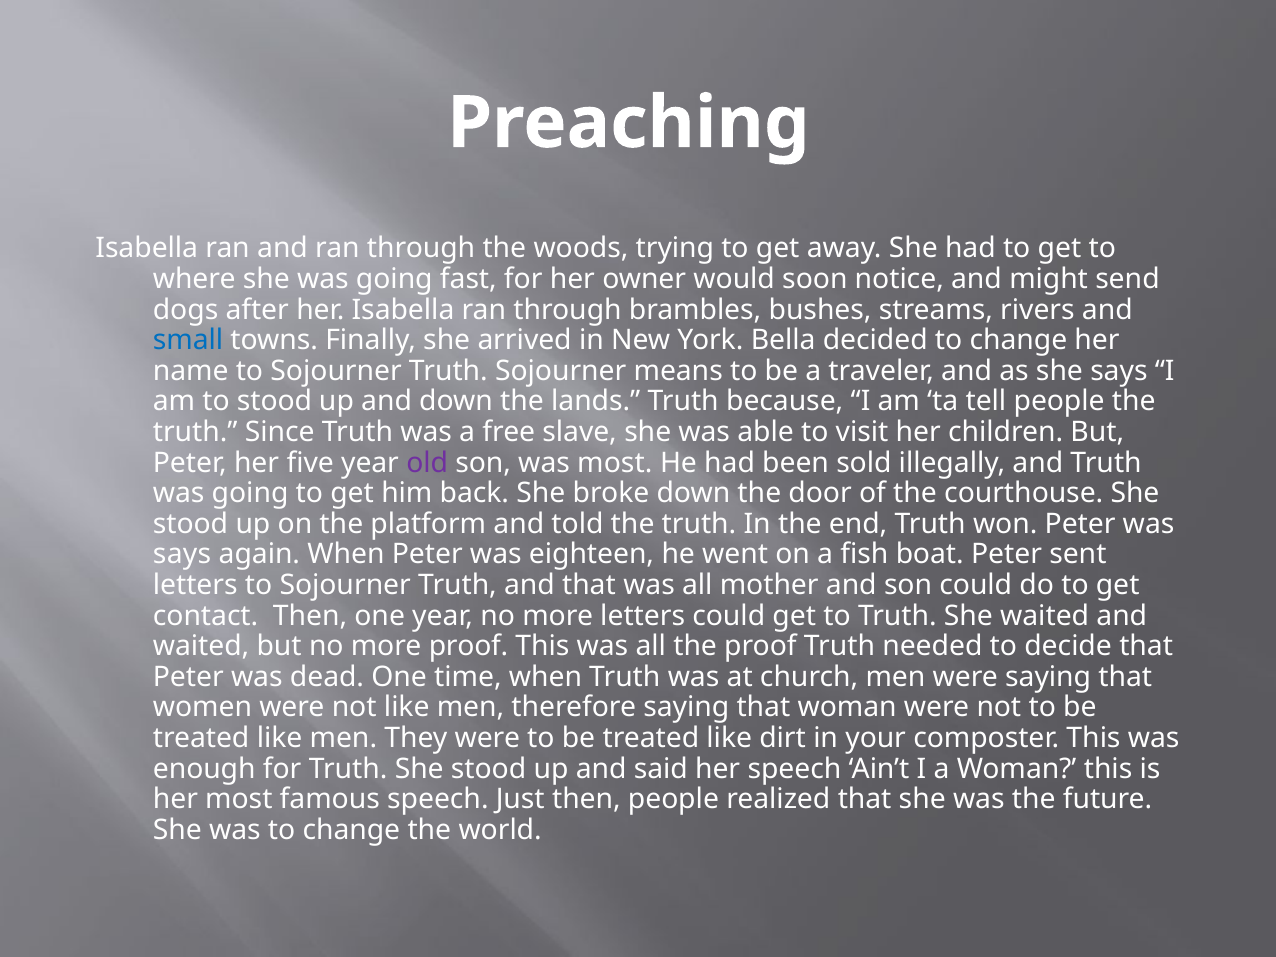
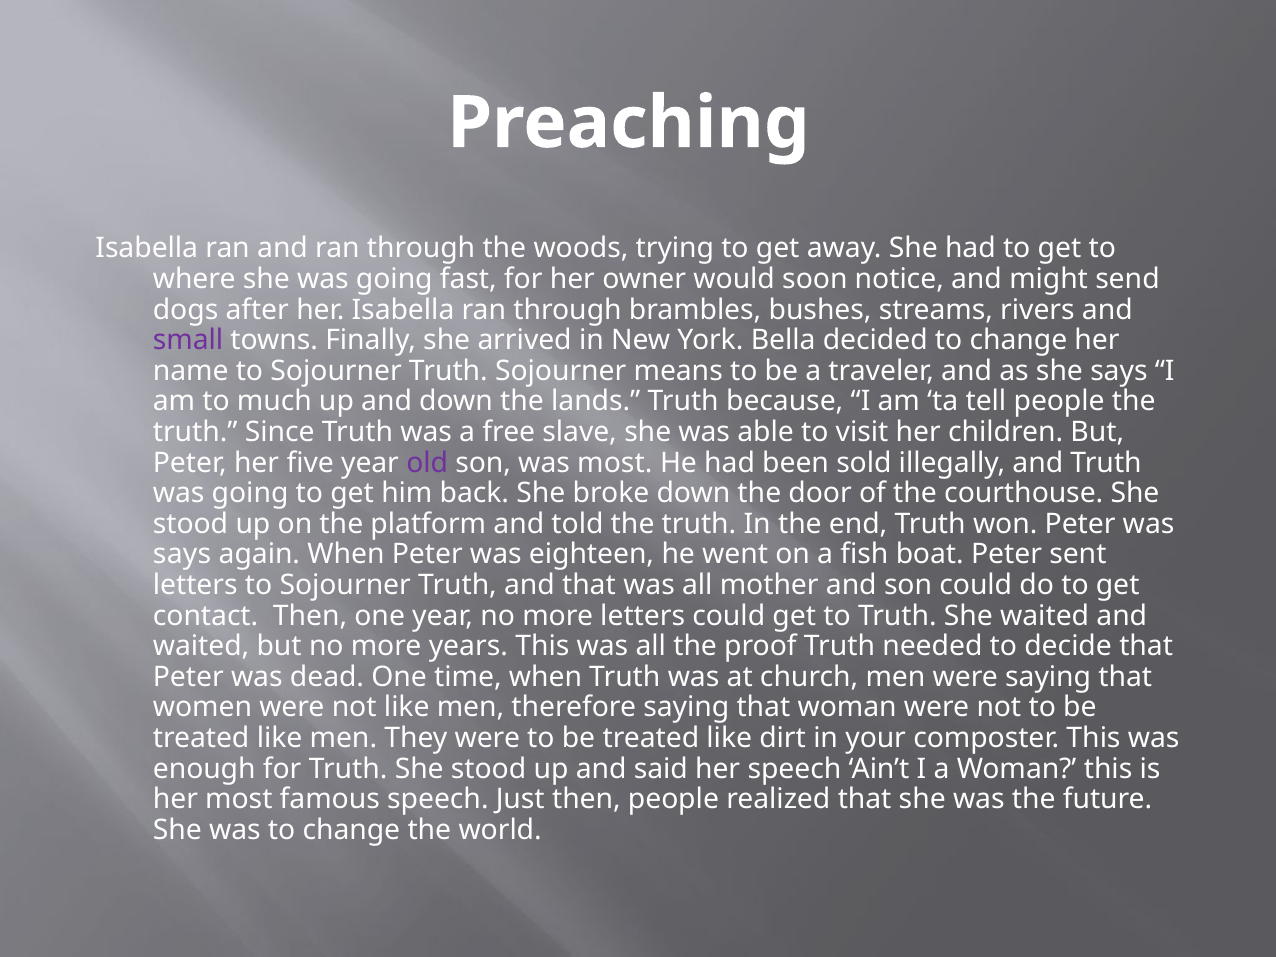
small colour: blue -> purple
to stood: stood -> much
more proof: proof -> years
